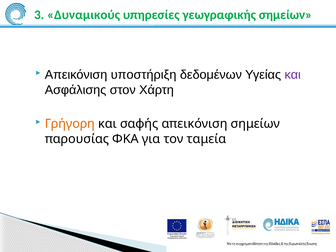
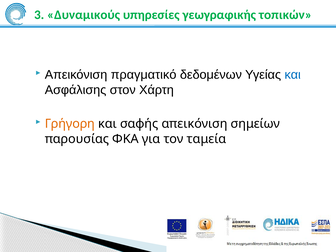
γεωγραφικής σημείων: σημείων -> τοπικών
υποστήριξη: υποστήριξη -> πραγματικό
και at (293, 75) colour: purple -> blue
